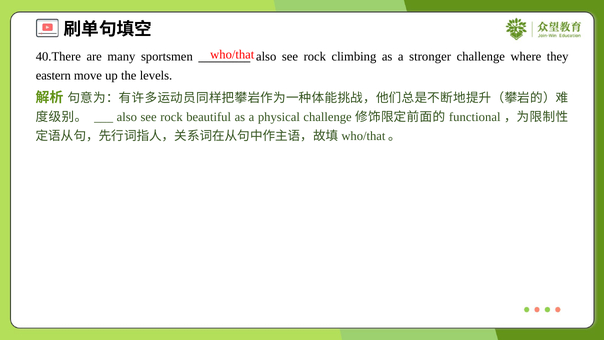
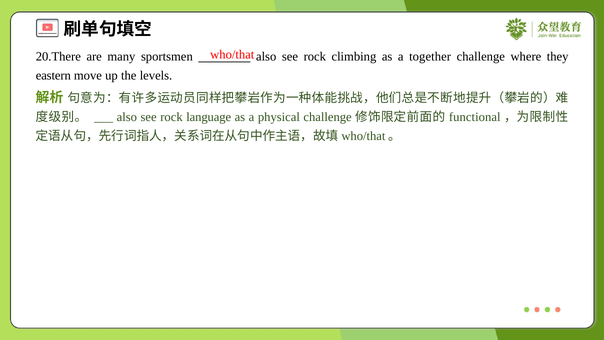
40.There: 40.There -> 20.There
stronger: stronger -> together
beautiful: beautiful -> language
